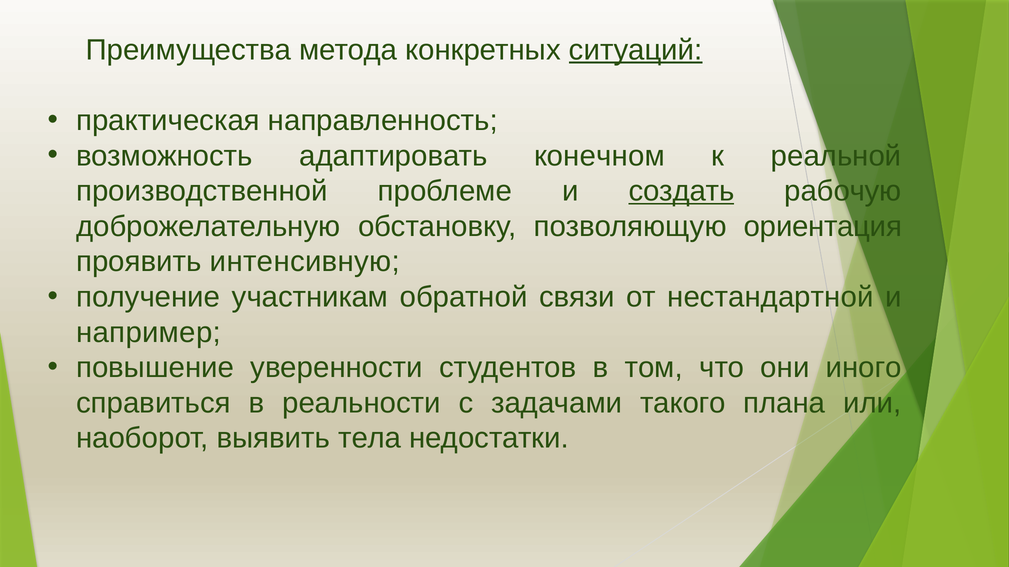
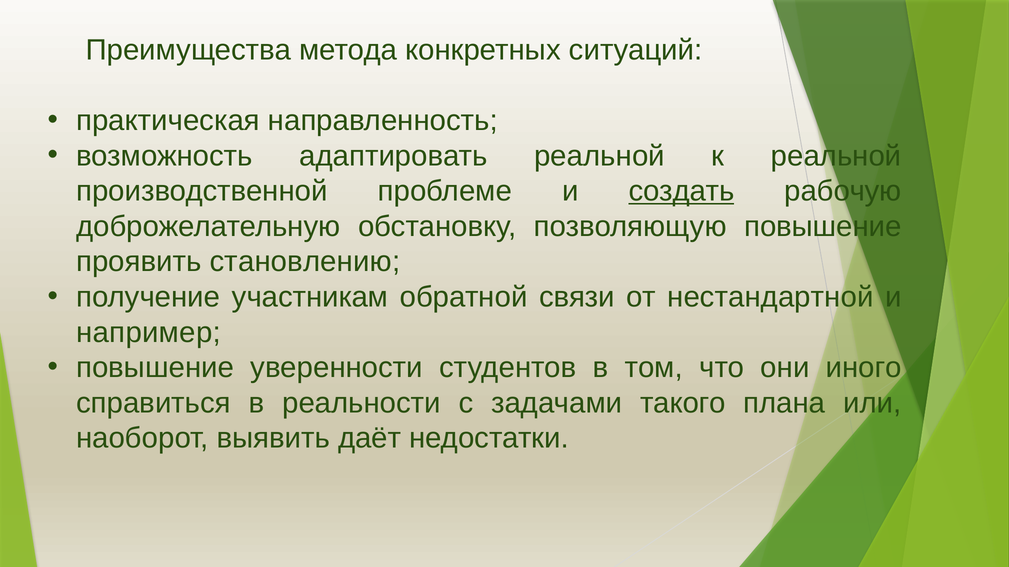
ситуаций underline: present -> none
адаптировать конечном: конечном -> реальной
позволяющую ориентация: ориентация -> повышение
интенсивную: интенсивную -> становлению
тела: тела -> даёт
